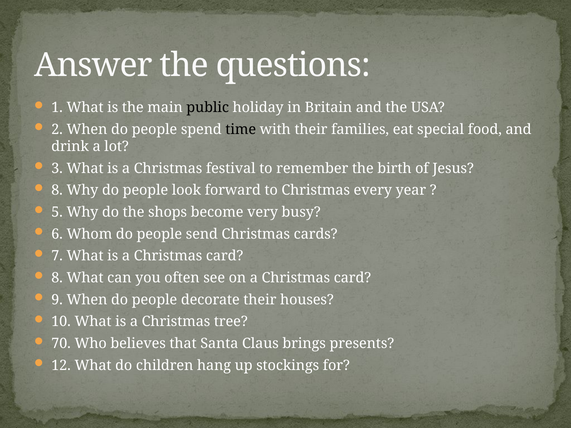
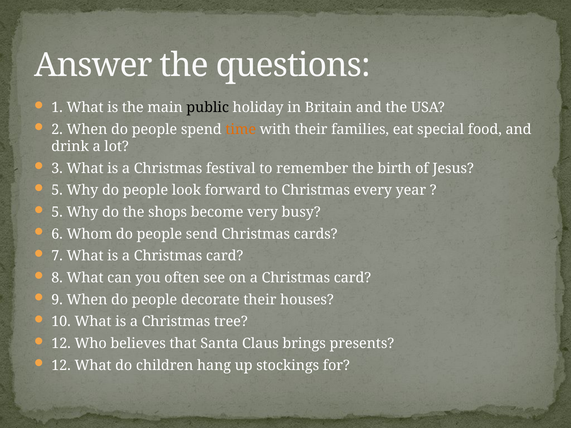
time colour: black -> orange
8 at (57, 190): 8 -> 5
70 at (61, 344): 70 -> 12
